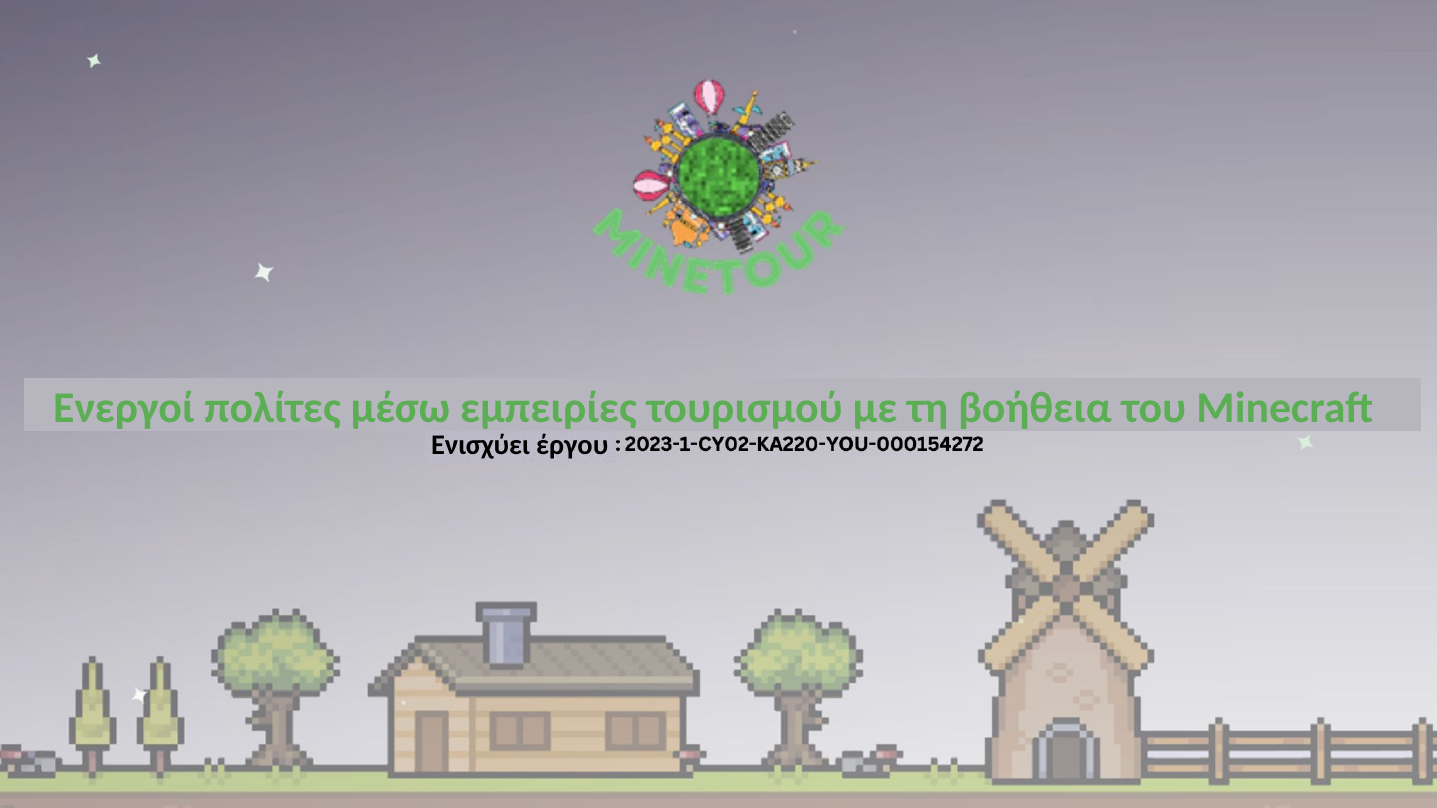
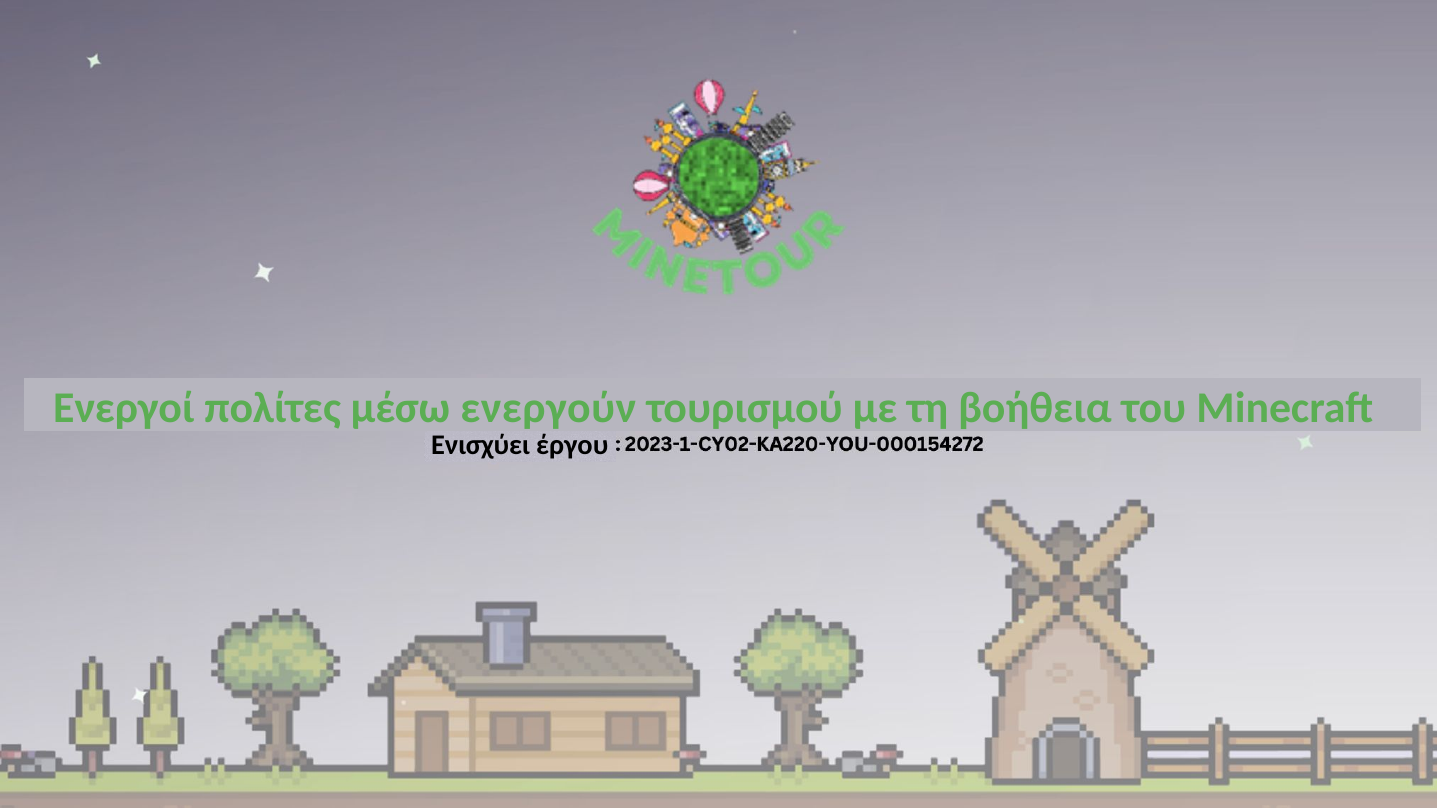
εμπειρίες: εμπειρίες -> ενεργούν
